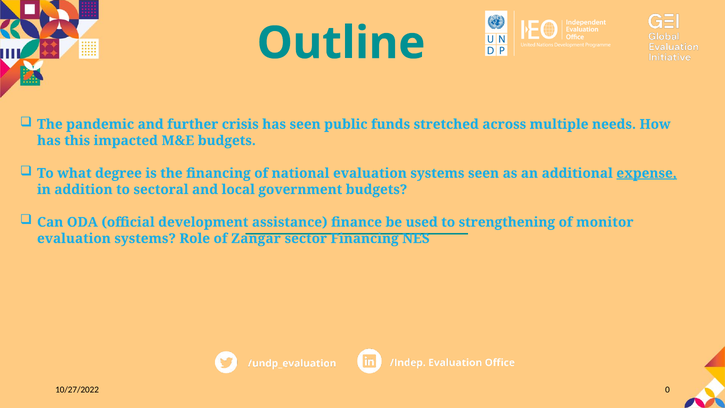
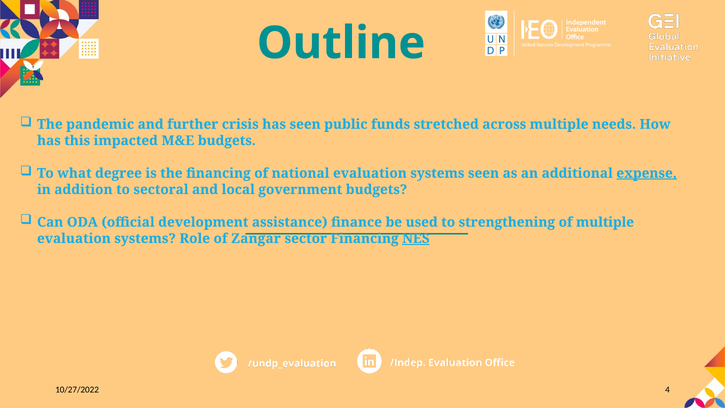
of monitor: monitor -> multiple
NES underline: none -> present
0: 0 -> 4
